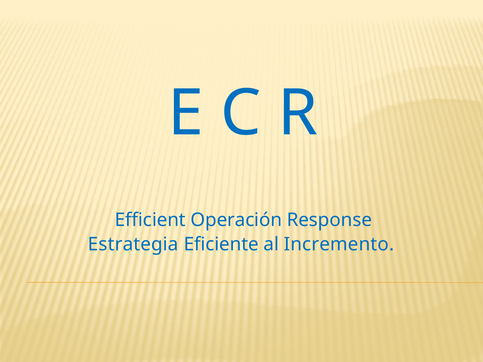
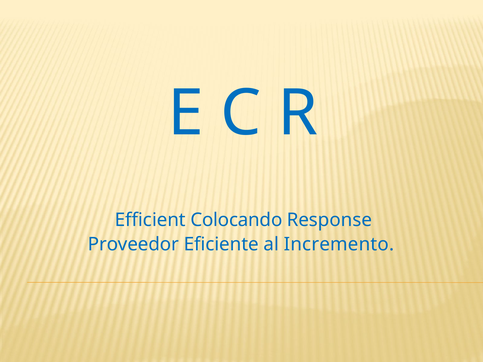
Operación: Operación -> Colocando
Estrategia: Estrategia -> Proveedor
